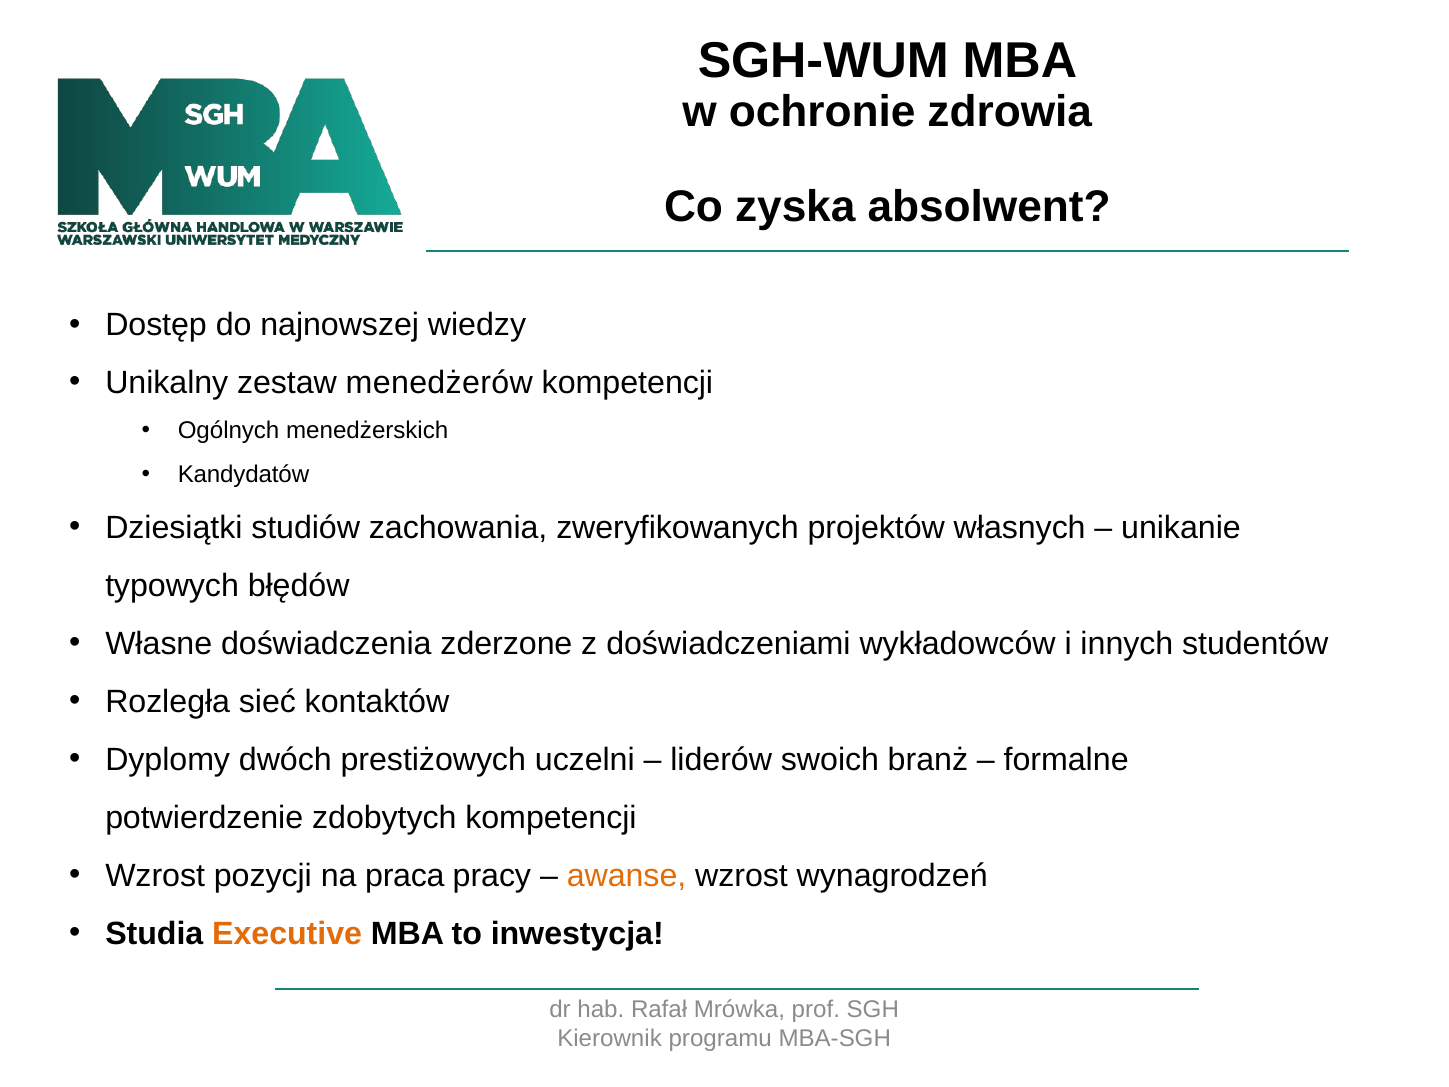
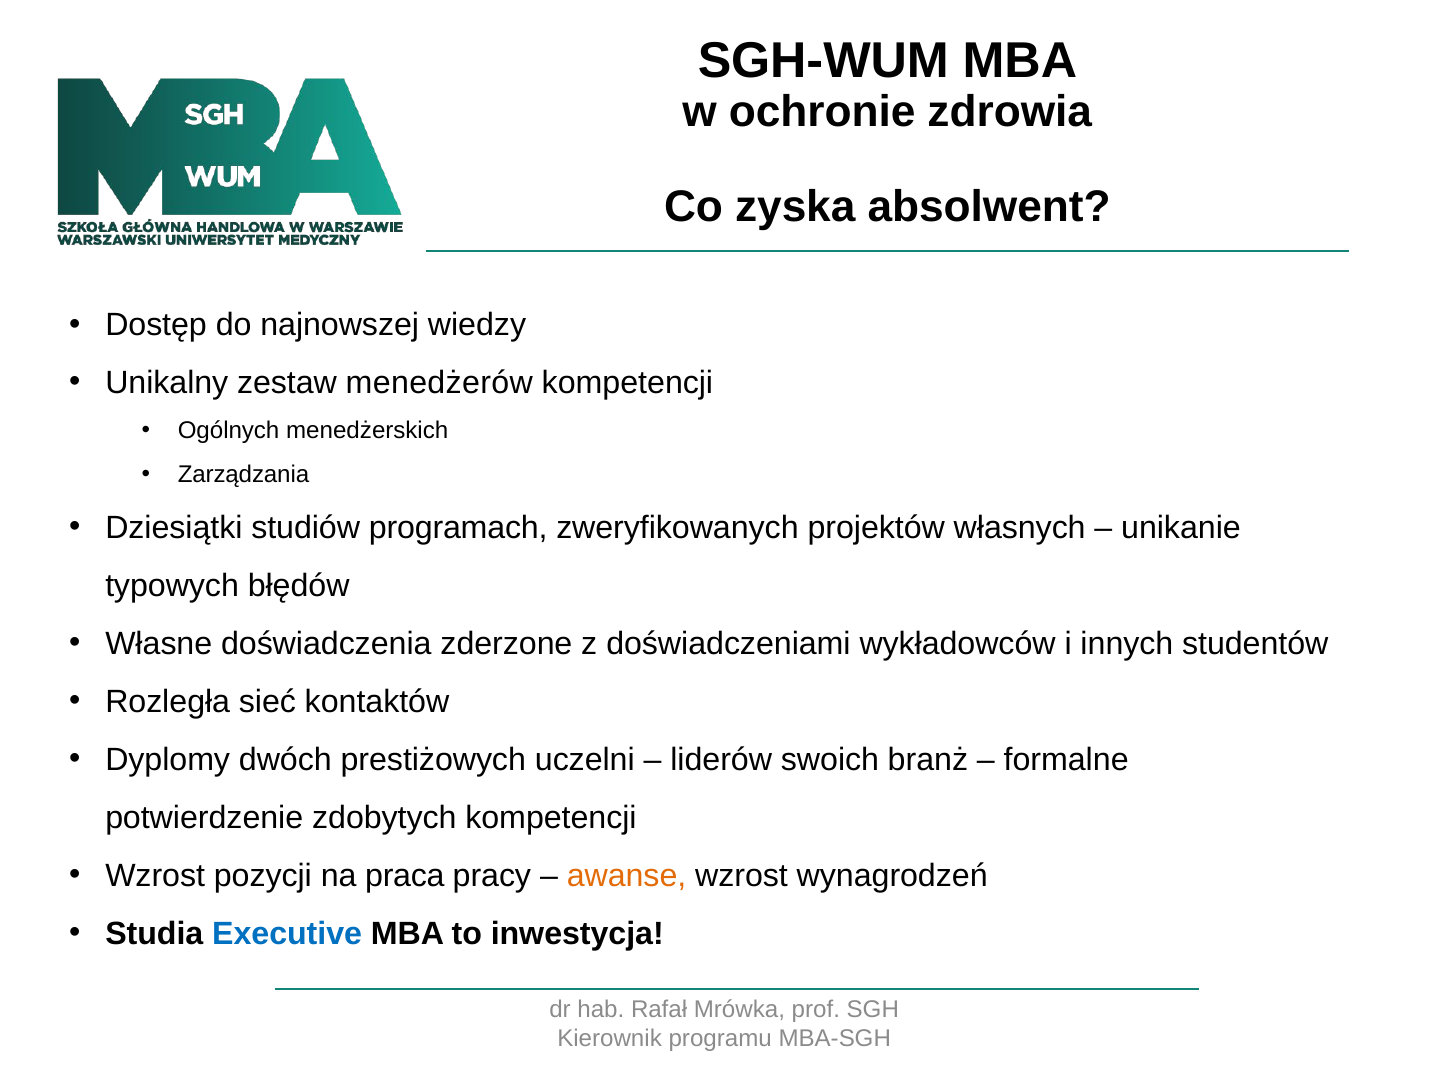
Kandydatów: Kandydatów -> Zarządzania
zachowania: zachowania -> programach
Executive colour: orange -> blue
